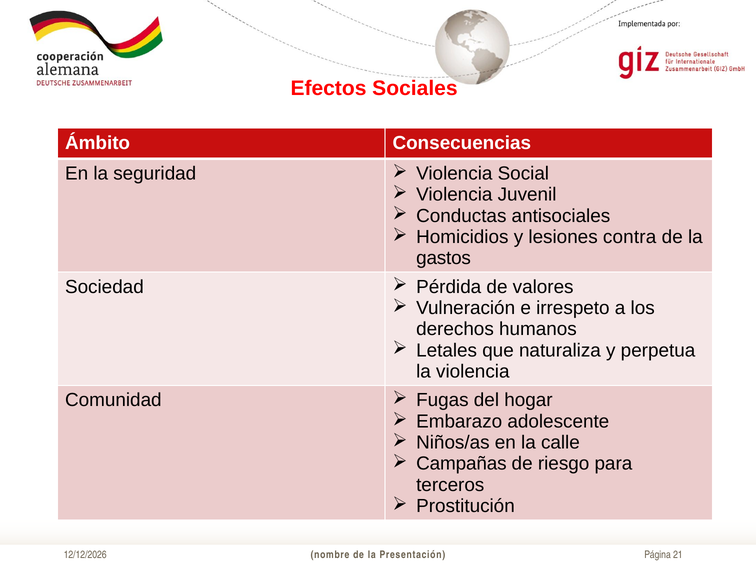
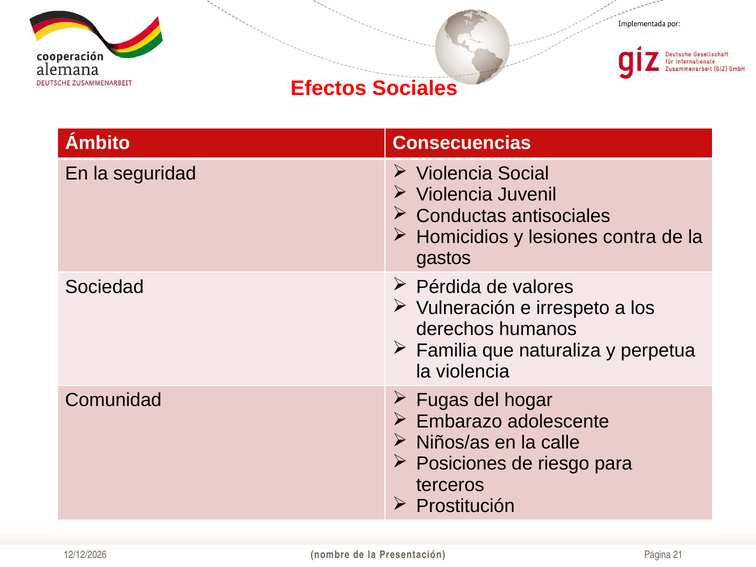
Letales: Letales -> Familia
Campañas: Campañas -> Posiciones
